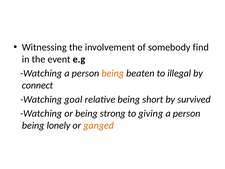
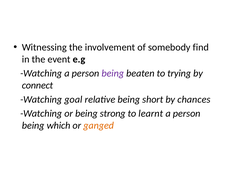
being at (113, 73) colour: orange -> purple
illegal: illegal -> trying
survived: survived -> chances
giving: giving -> learnt
lonely: lonely -> which
